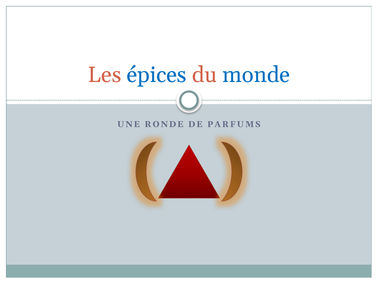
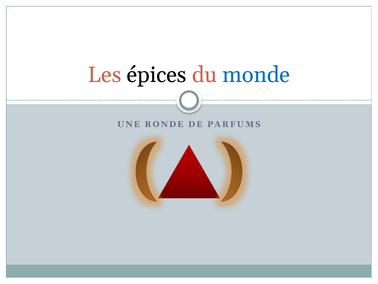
épices colour: blue -> black
